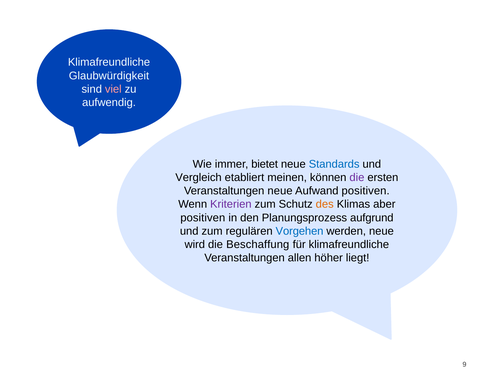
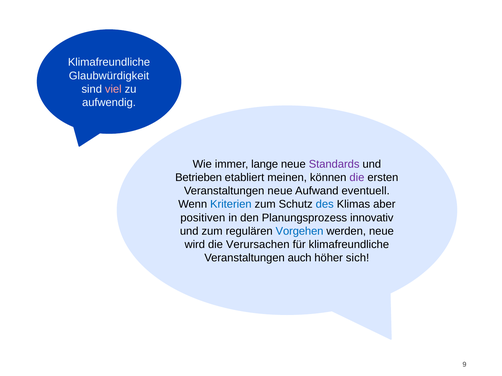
bietet: bietet -> lange
Standards colour: blue -> purple
Vergleich: Vergleich -> Betrieben
Aufwand positiven: positiven -> eventuell
Kriterien colour: purple -> blue
des colour: orange -> blue
aufgrund: aufgrund -> innovativ
Beschaffung: Beschaffung -> Verursachen
allen: allen -> auch
liegt: liegt -> sich
